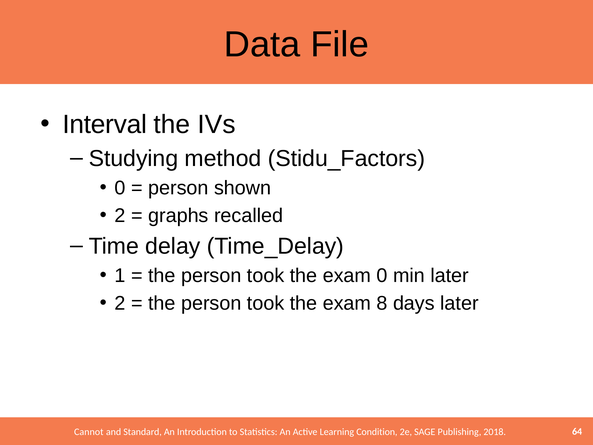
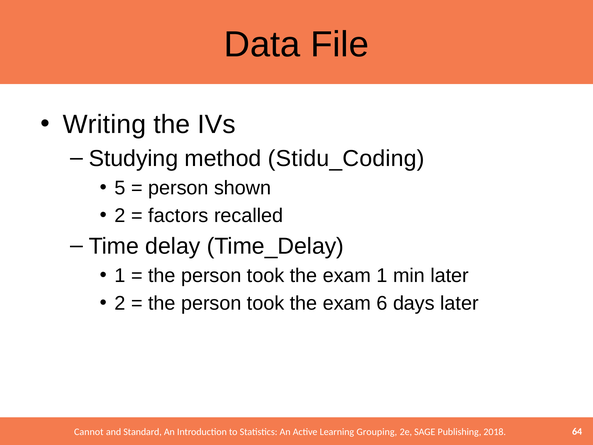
Interval: Interval -> Writing
Stidu_Factors: Stidu_Factors -> Stidu_Coding
0 at (120, 188): 0 -> 5
graphs: graphs -> factors
exam 0: 0 -> 1
8: 8 -> 6
Condition: Condition -> Grouping
